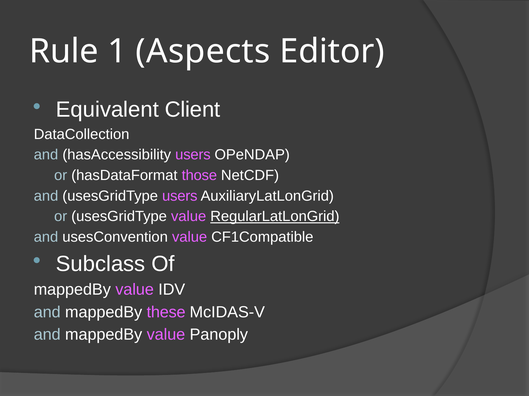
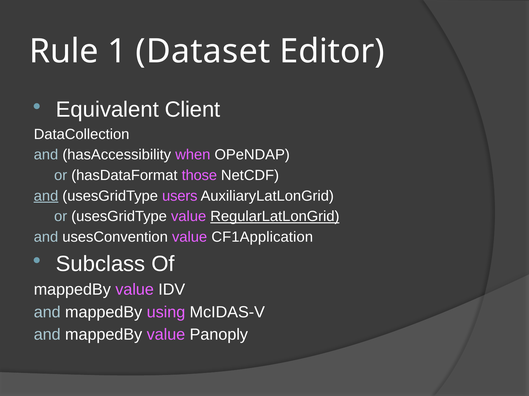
Aspects: Aspects -> Dataset
hasAccessibility users: users -> when
and at (46, 196) underline: none -> present
CF1Compatible: CF1Compatible -> CF1Application
these: these -> using
